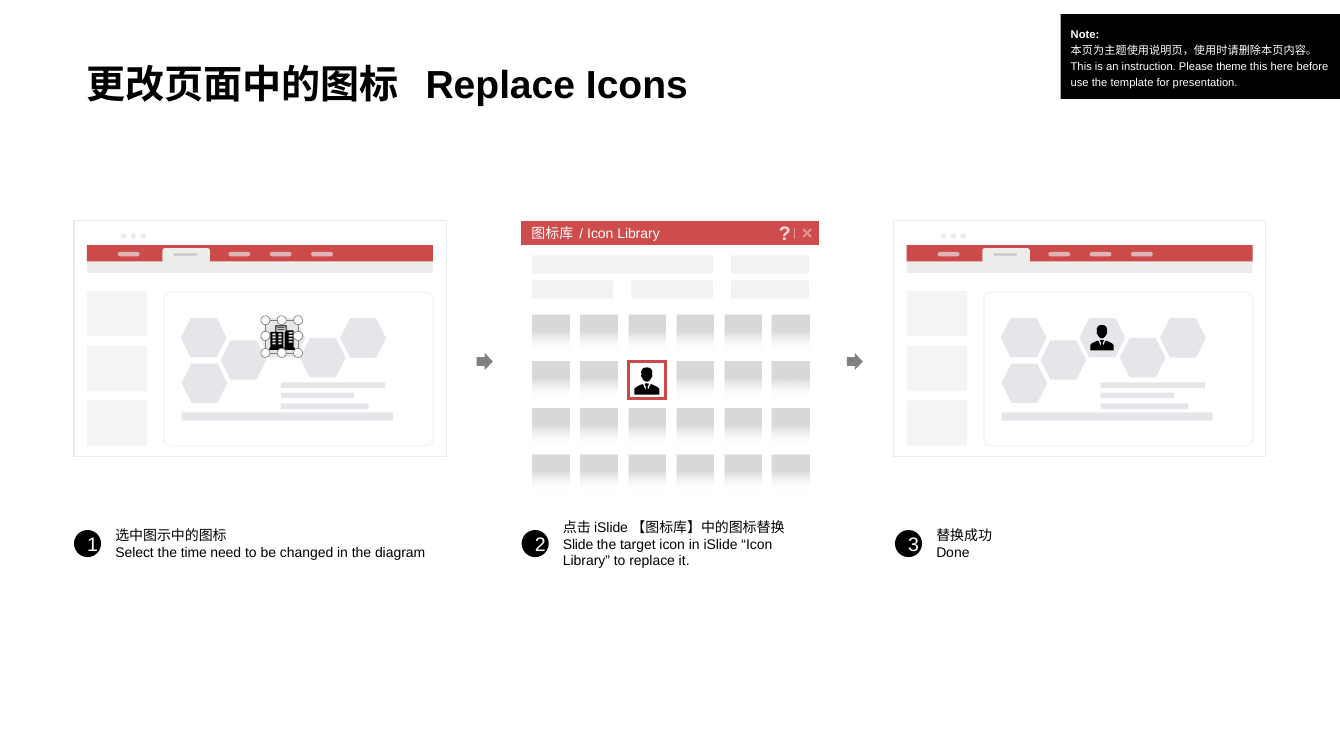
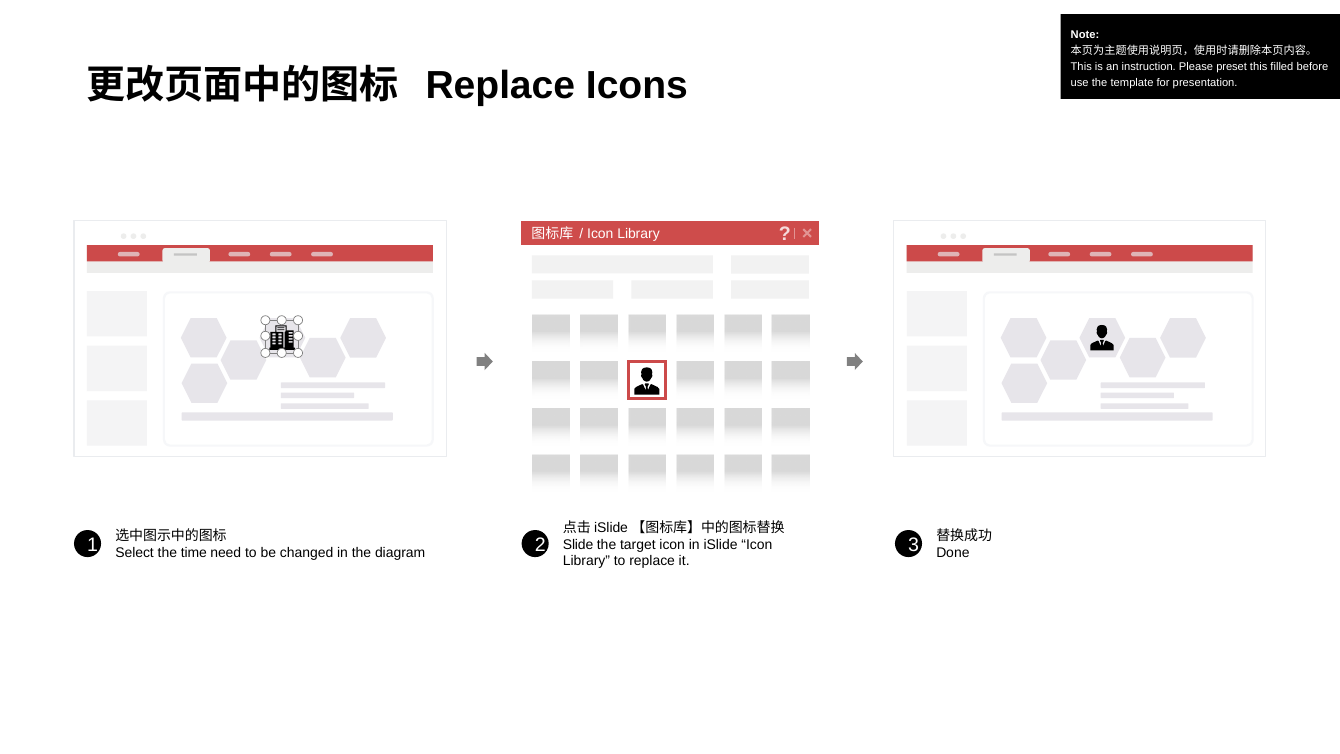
theme: theme -> preset
here: here -> filled
